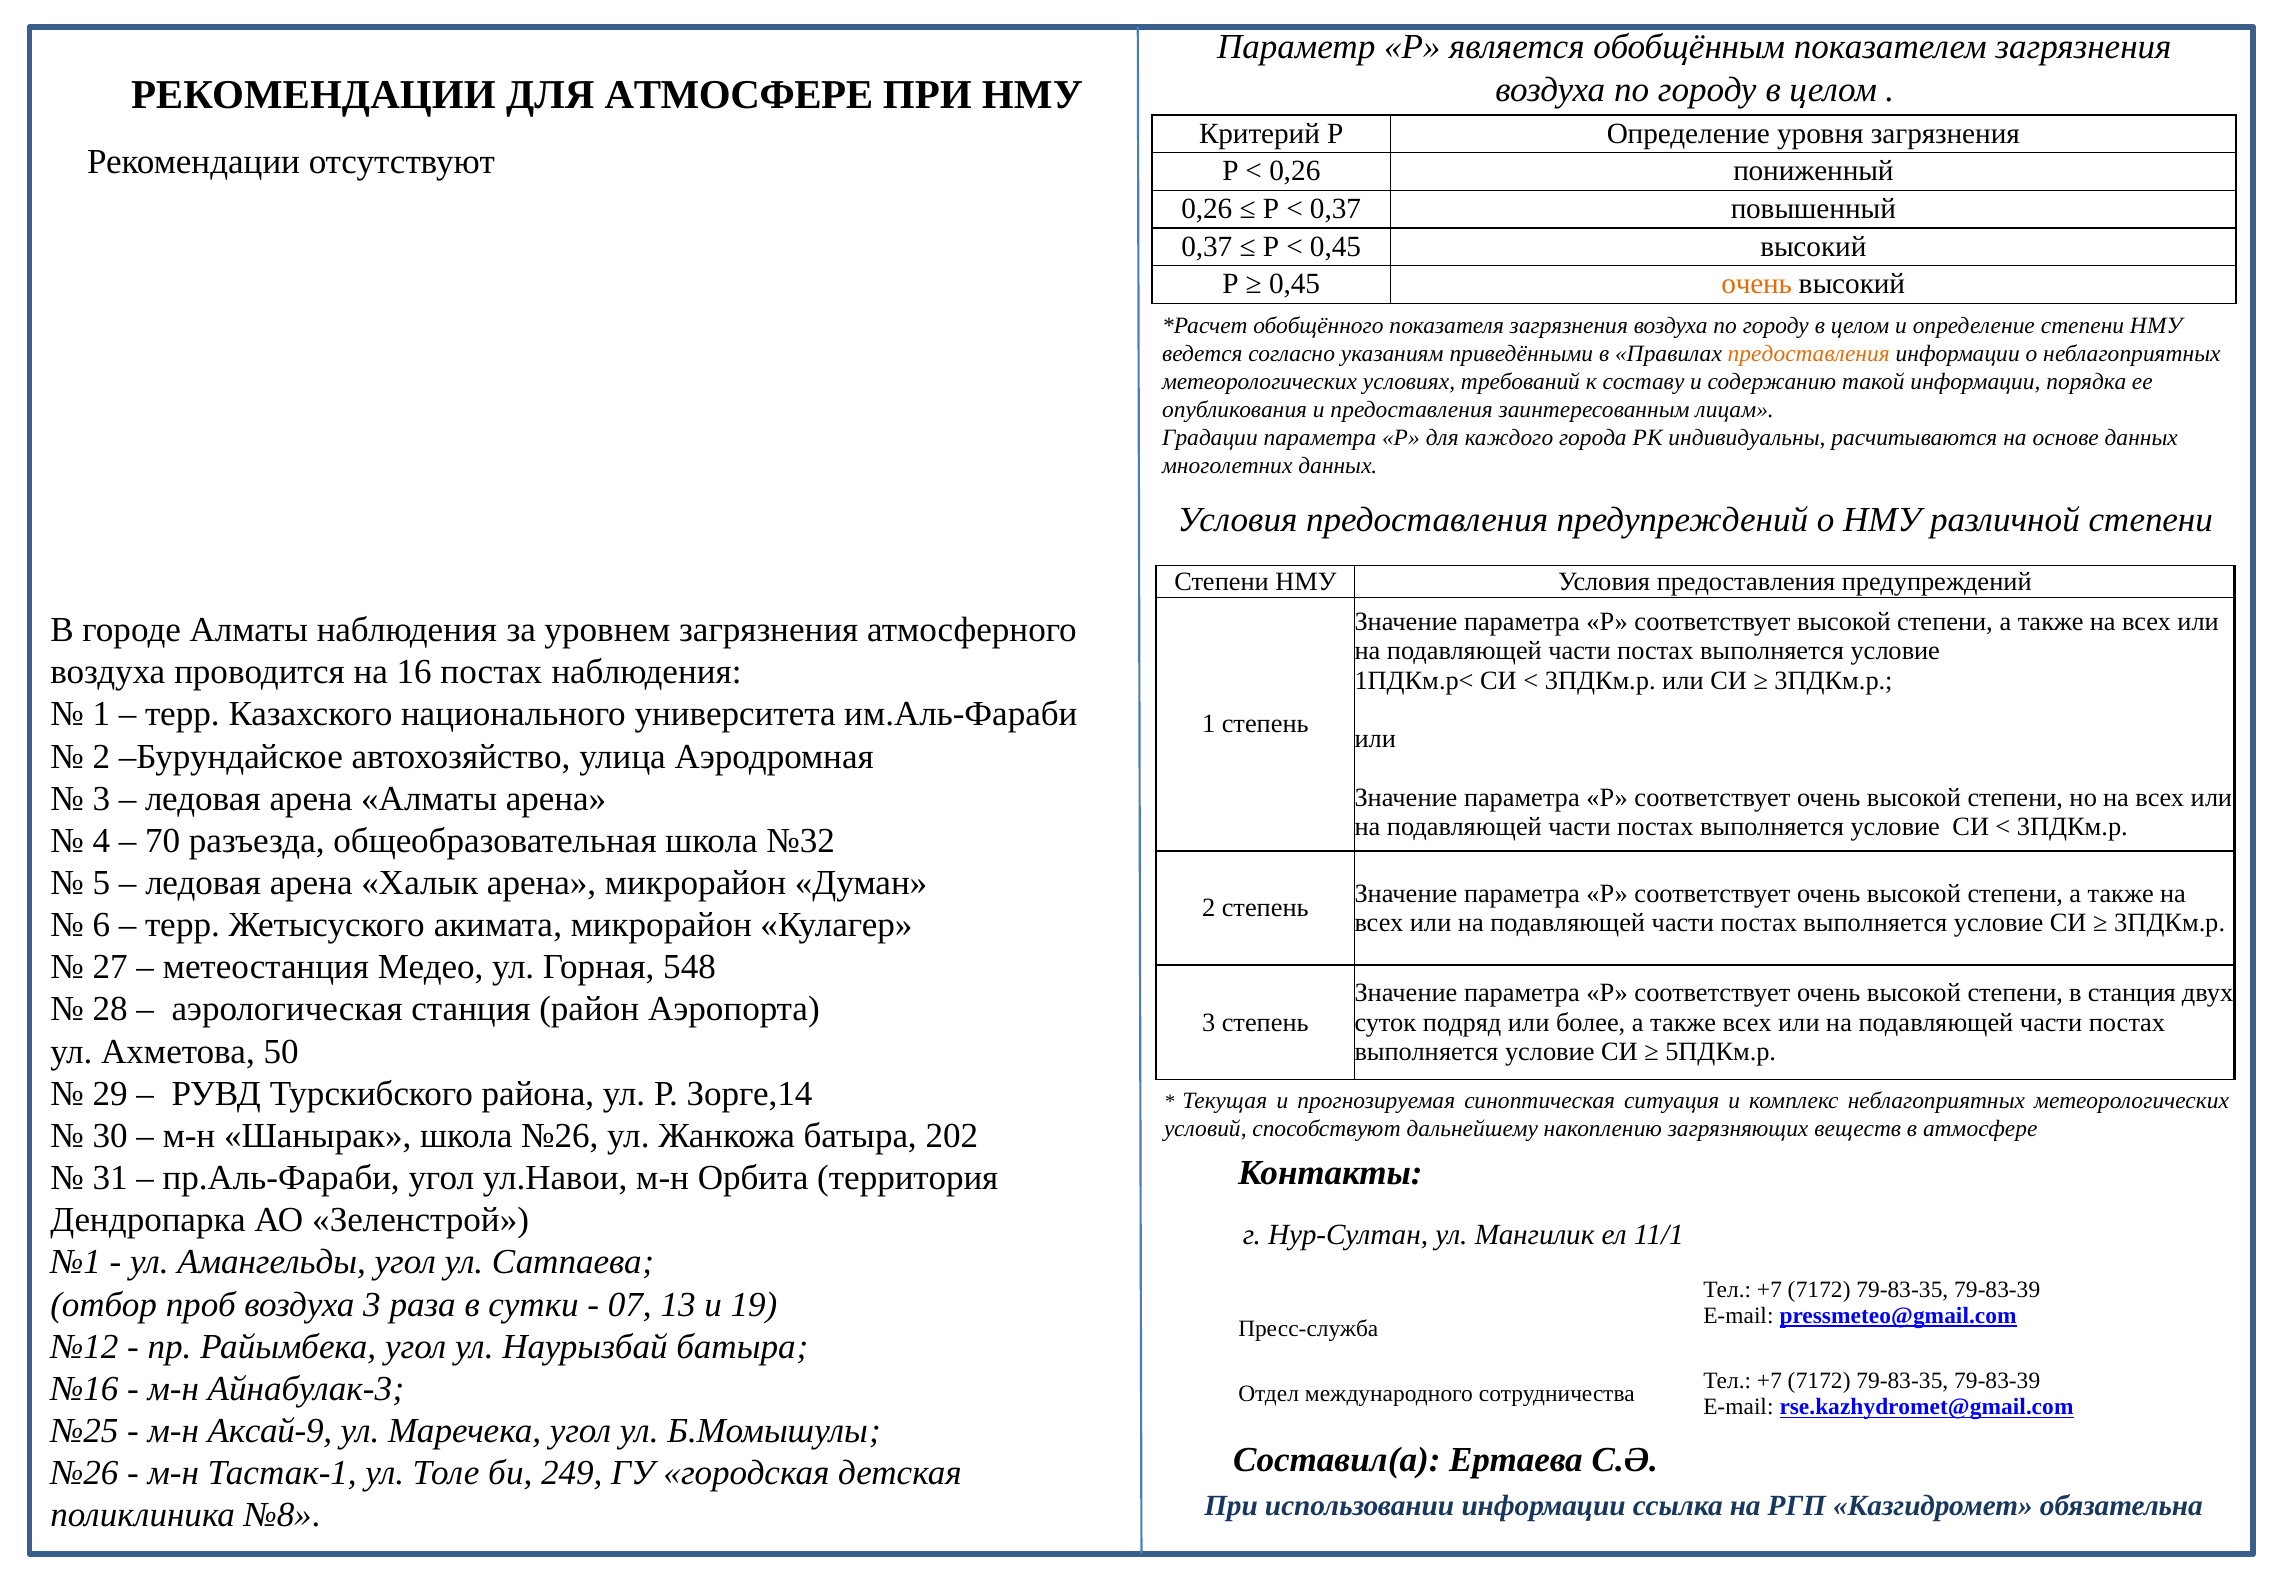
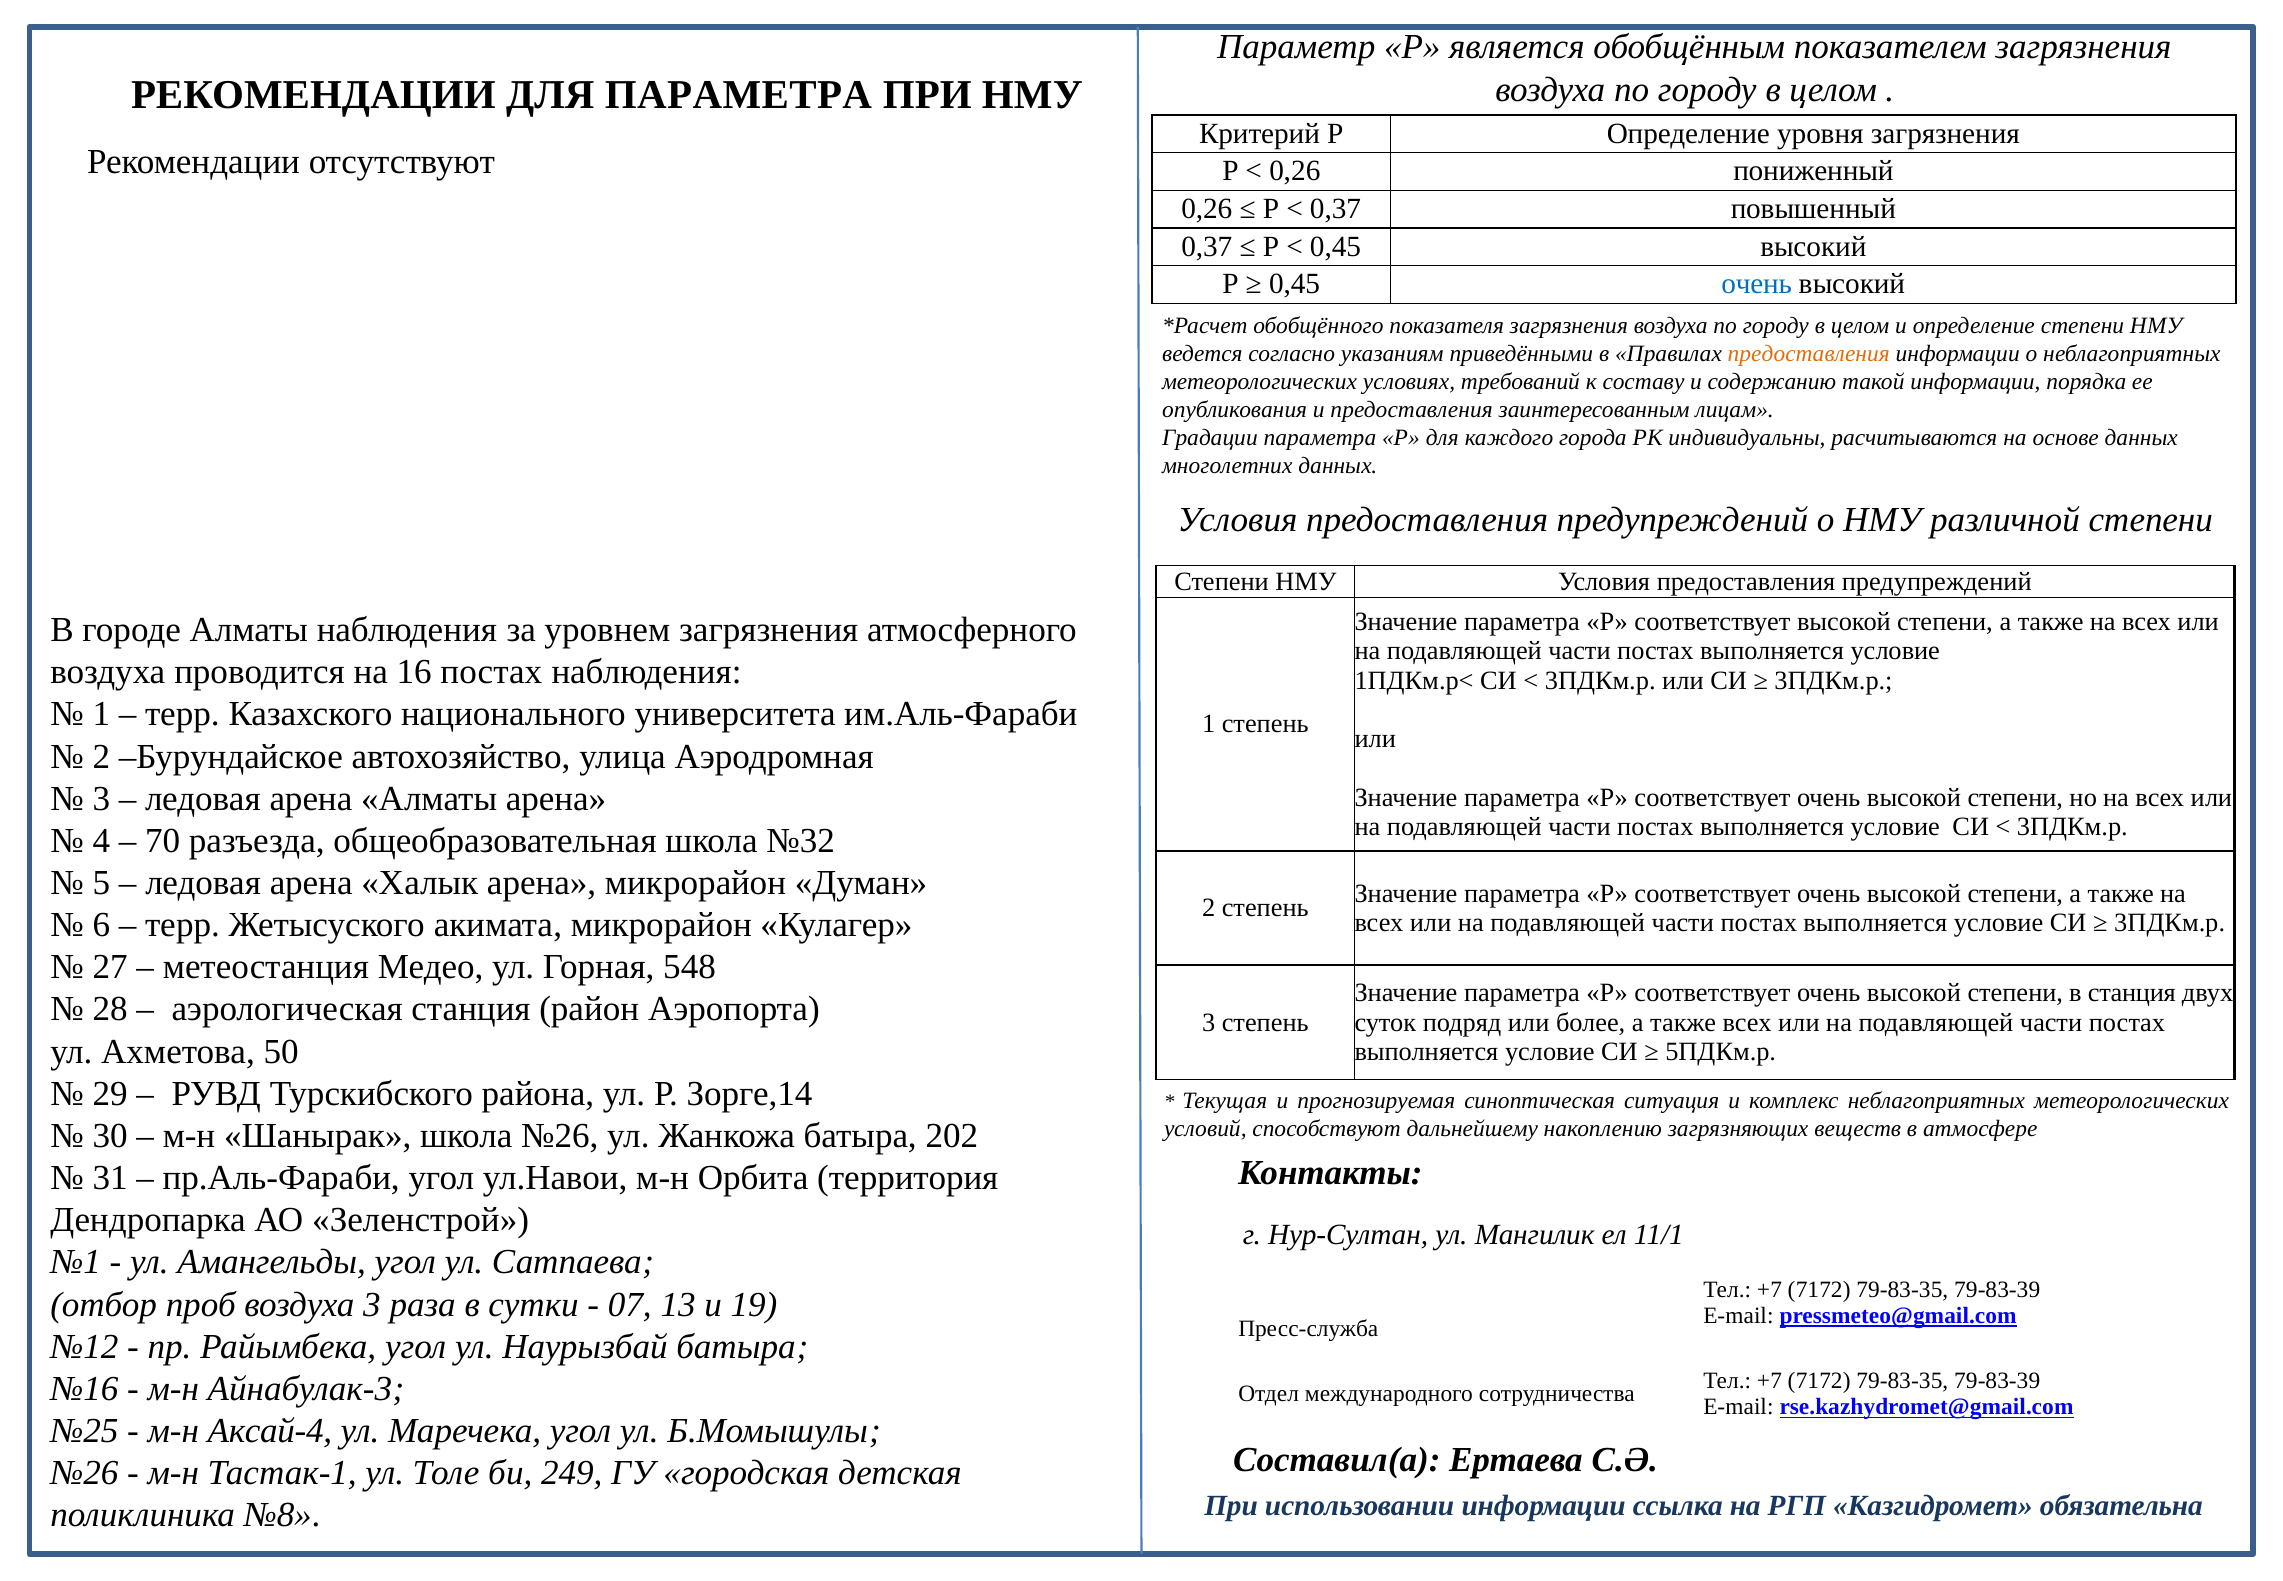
ДЛЯ АТМОСФЕРЕ: АТМОСФЕРЕ -> ПАРАМЕТРА
очень at (1757, 284) colour: orange -> blue
Аксай-9: Аксай-9 -> Аксай-4
